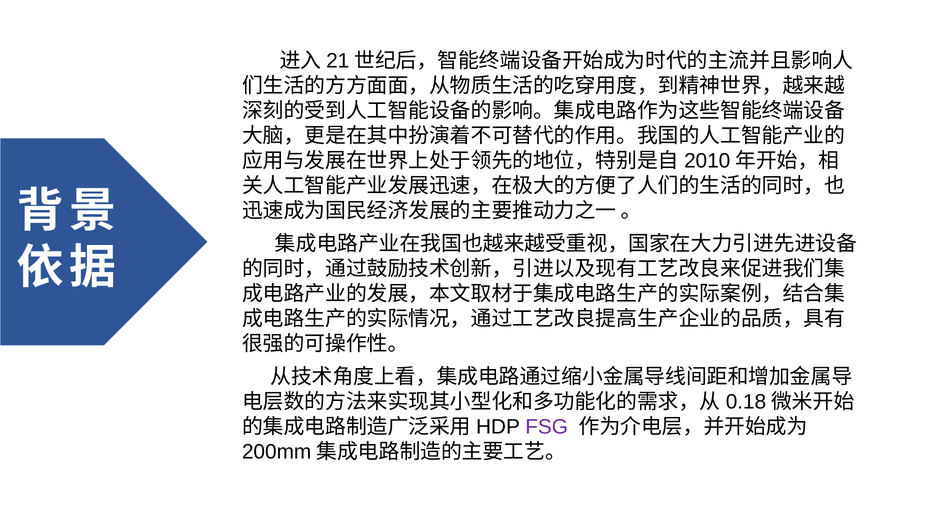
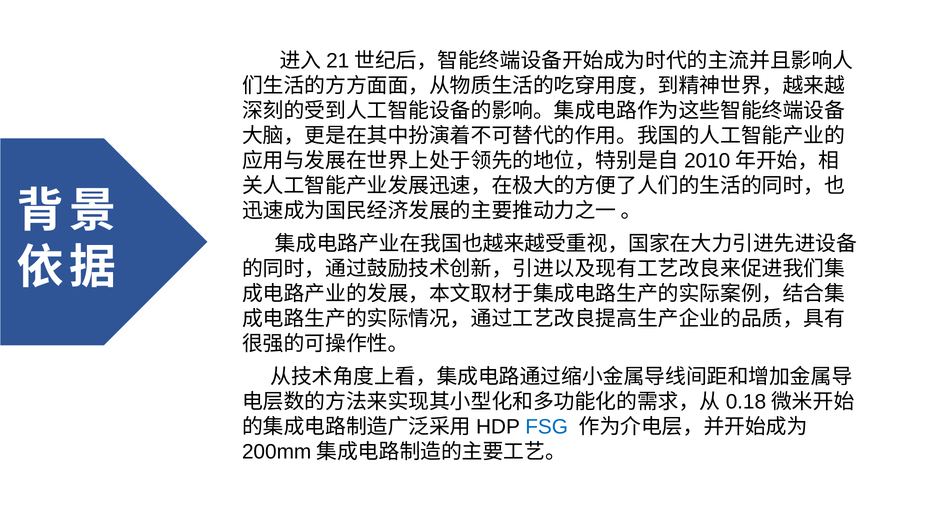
FSG colour: purple -> blue
